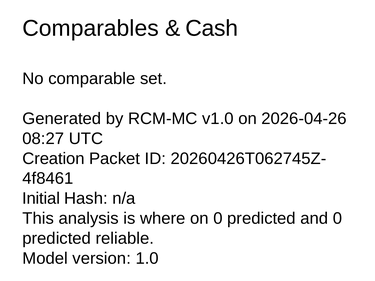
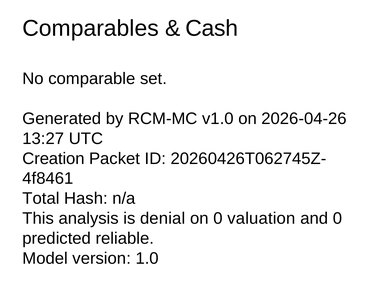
08:27: 08:27 -> 13:27
Initial: Initial -> Total
where: where -> denial
on 0 predicted: predicted -> valuation
